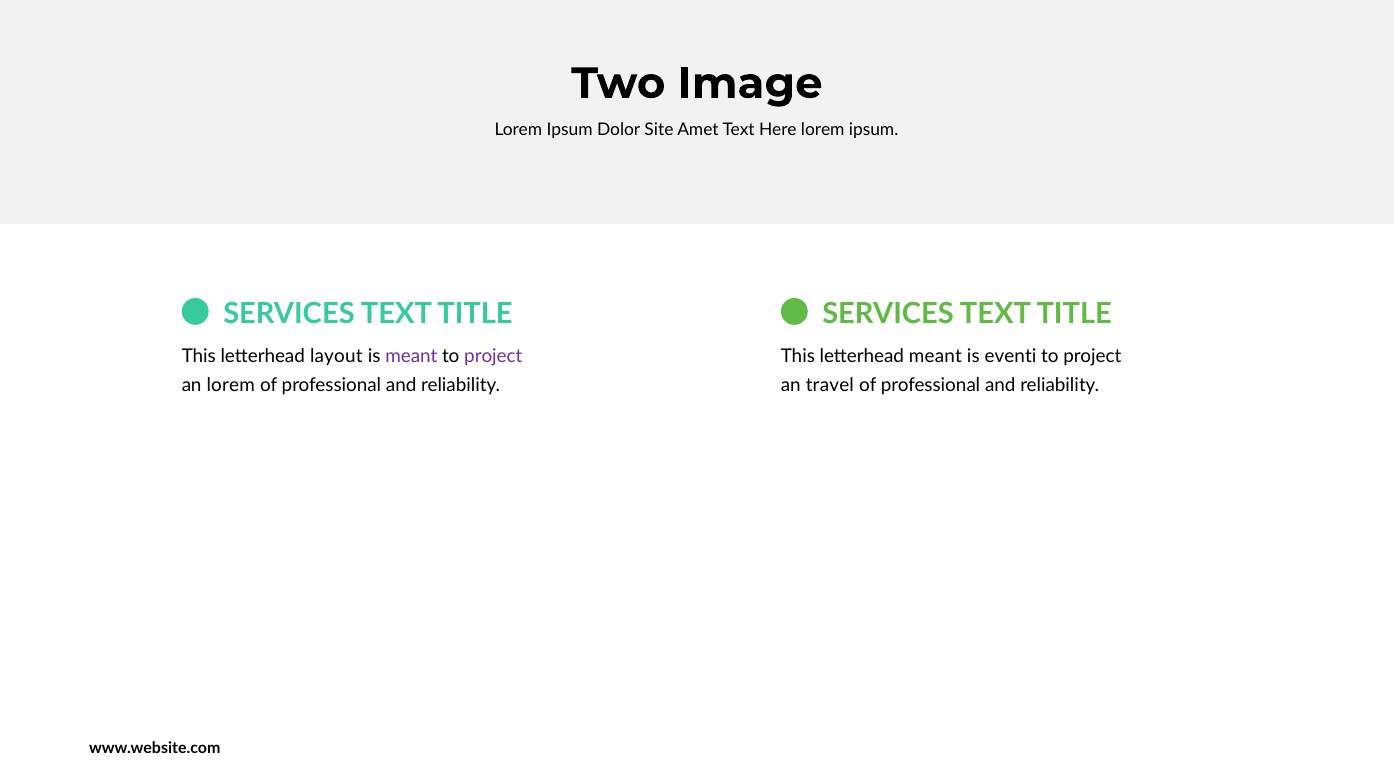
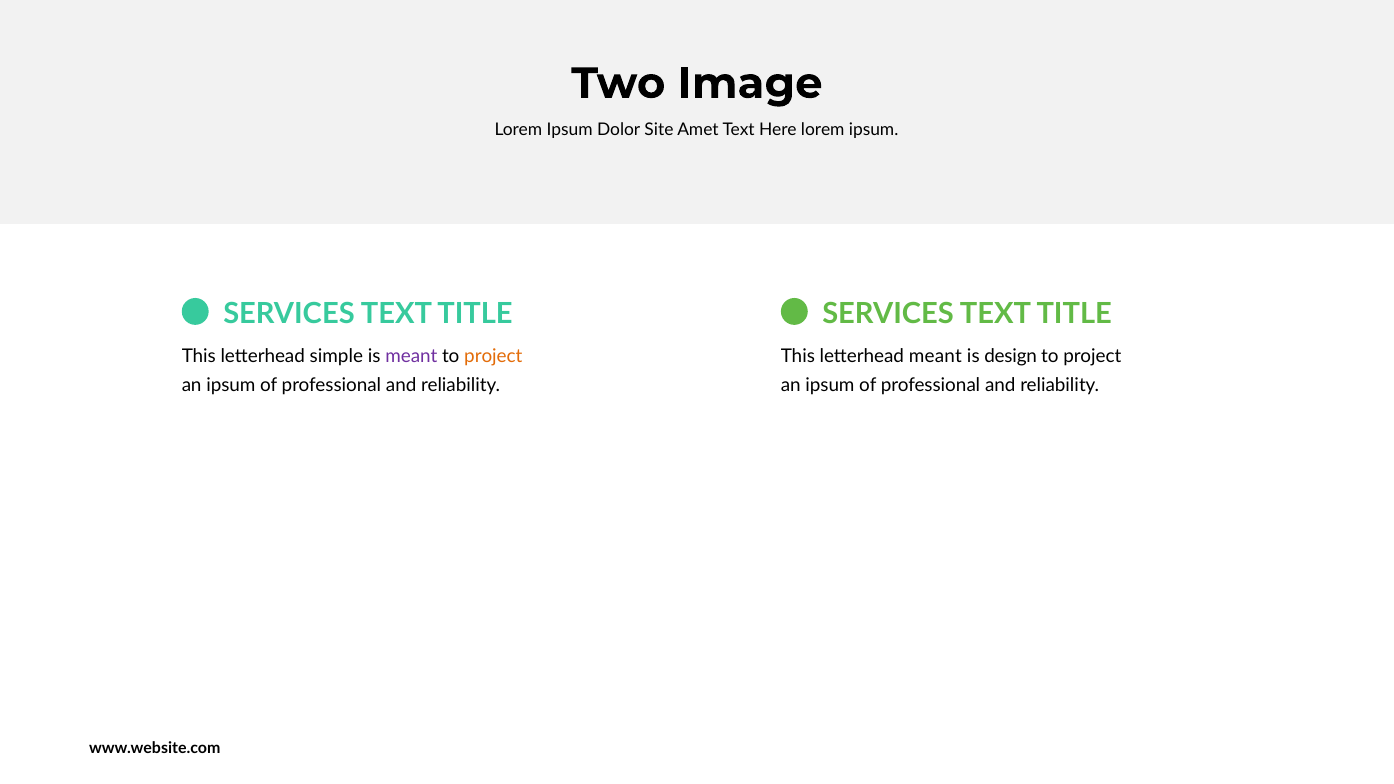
layout: layout -> simple
project at (493, 357) colour: purple -> orange
eventi: eventi -> design
lorem at (231, 386): lorem -> ipsum
travel at (830, 386): travel -> ipsum
